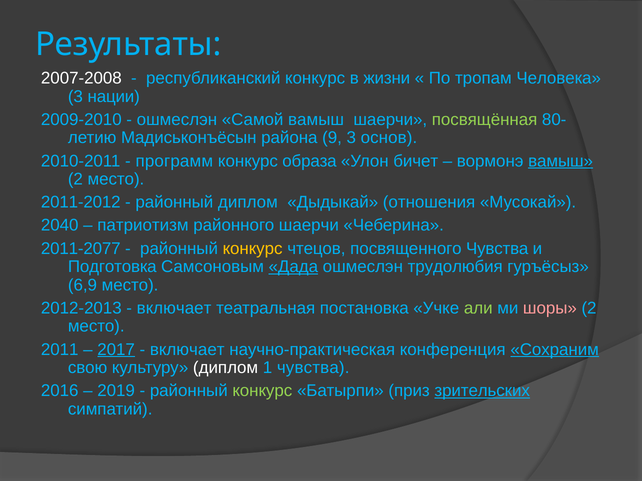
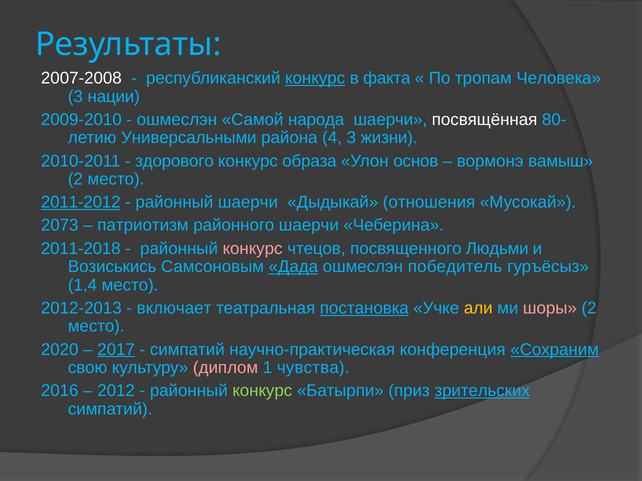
конкурс at (315, 78) underline: none -> present
жизни: жизни -> факта
Самой вамыш: вамыш -> народа
посвящённая colour: light green -> white
Мадиськонъёсын: Мадиськонъёсын -> Универсальными
9: 9 -> 4
основ: основ -> жизни
программ: программ -> здорового
бичет: бичет -> основ
вамыш at (561, 161) underline: present -> none
2011-2012 underline: none -> present
районный диплом: диплом -> шаерчи
2040: 2040 -> 2073
2011-2077: 2011-2077 -> 2011-2018
конкурс at (253, 249) colour: yellow -> pink
посвященного Чувства: Чувства -> Людьми
Подготовка: Подготовка -> Возиськись
трудолюбия: трудолюбия -> победитель
6,9: 6,9 -> 1,4
постановка underline: none -> present
али colour: light green -> yellow
2011: 2011 -> 2020
включает at (187, 350): включает -> симпатий
диплом at (226, 368) colour: white -> pink
2019: 2019 -> 2012
